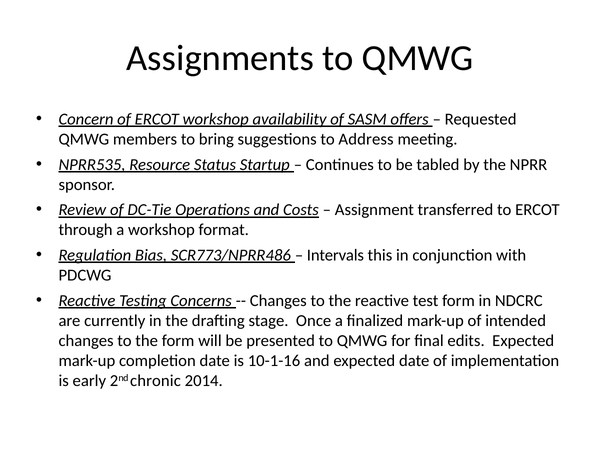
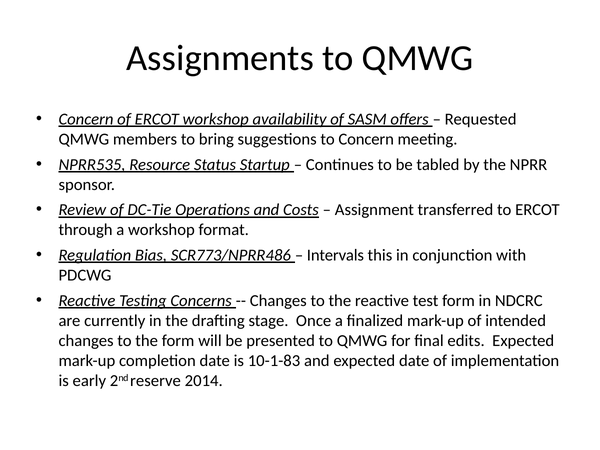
to Address: Address -> Concern
10-1-16: 10-1-16 -> 10-1-83
chronic: chronic -> reserve
